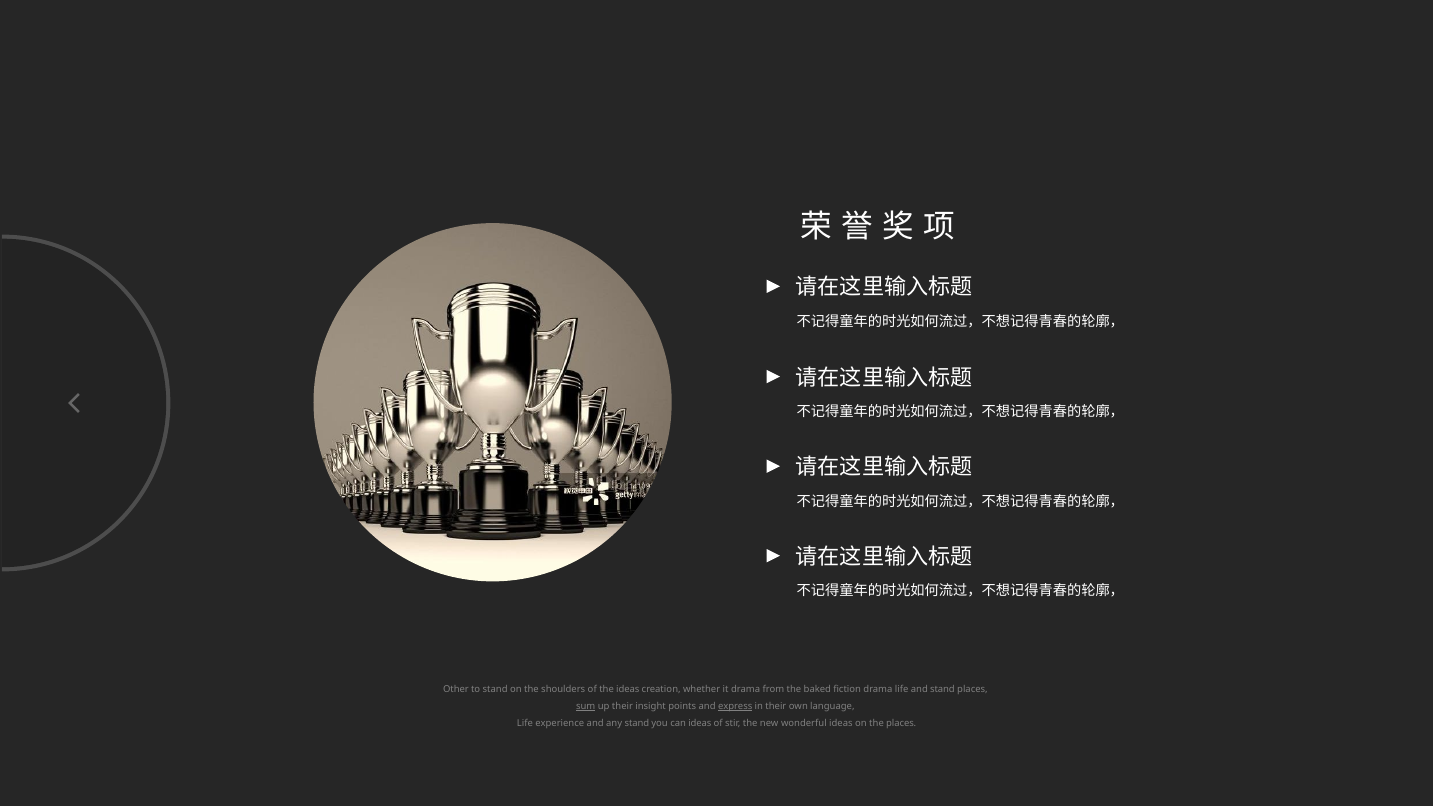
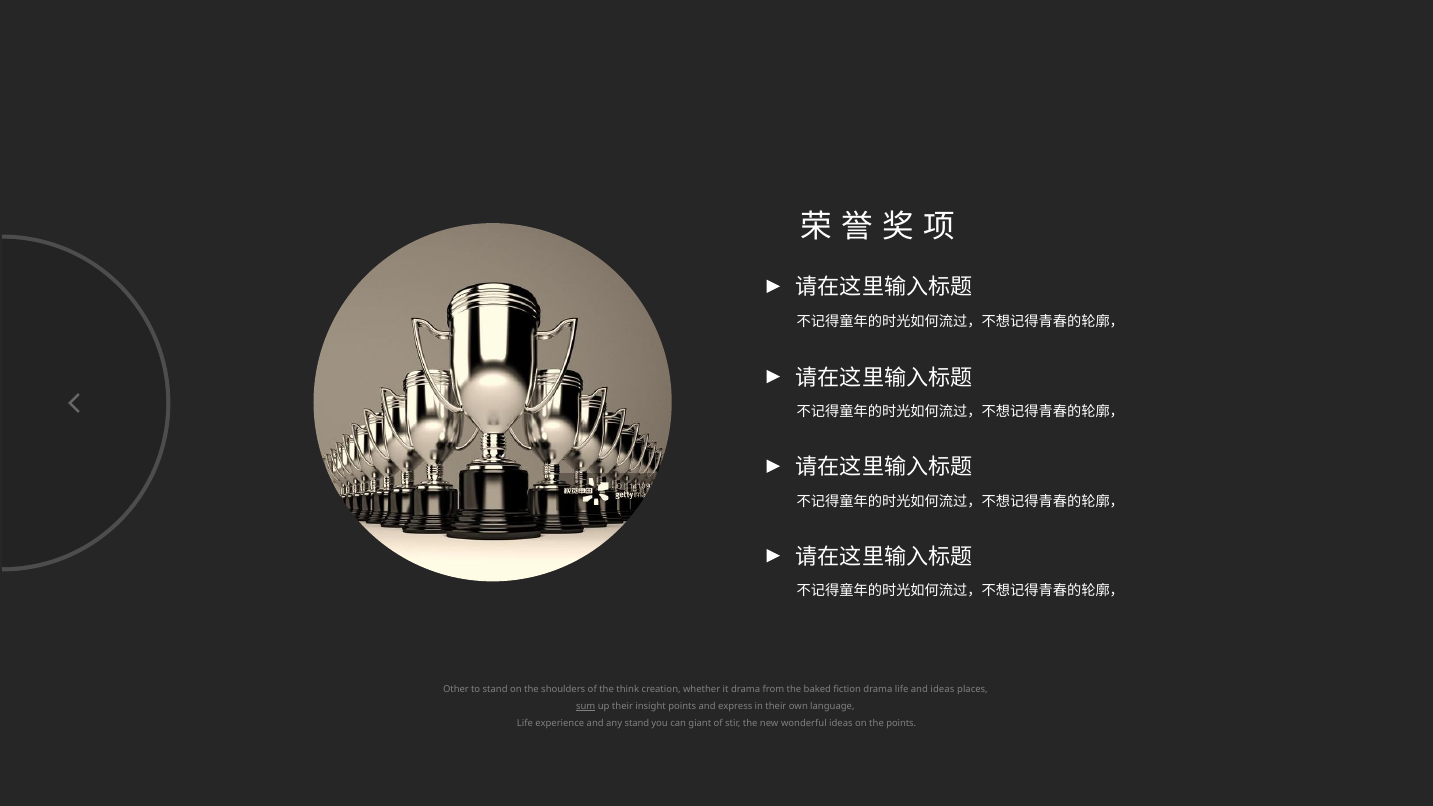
the ideas: ideas -> think
and stand: stand -> ideas
express underline: present -> none
can ideas: ideas -> giant
the places: places -> points
